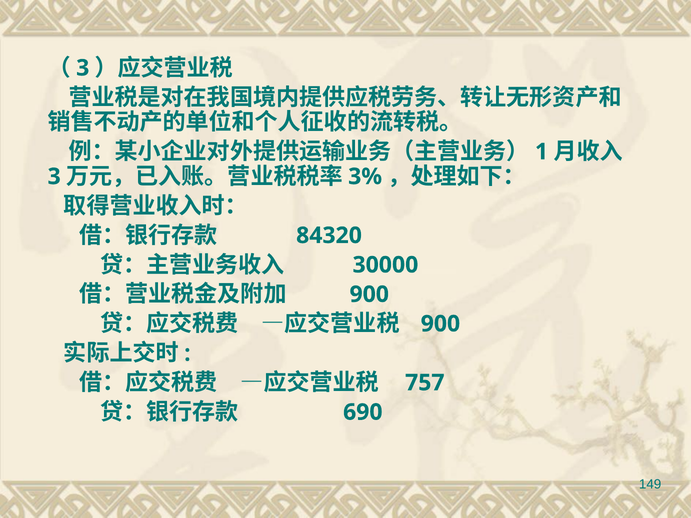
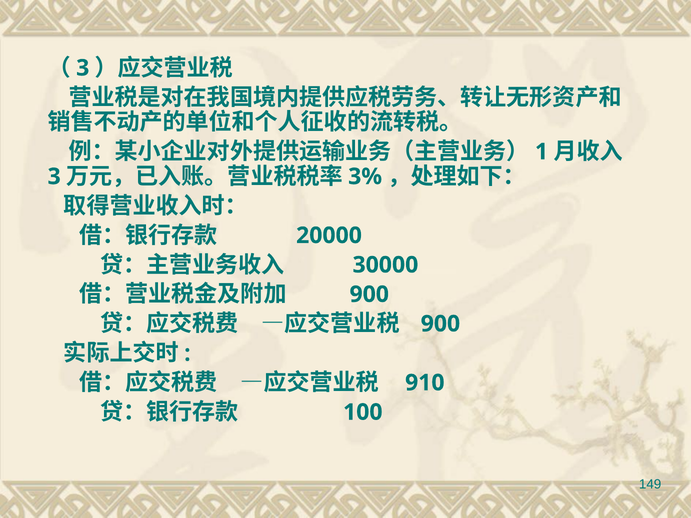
84320: 84320 -> 20000
757: 757 -> 910
690: 690 -> 100
